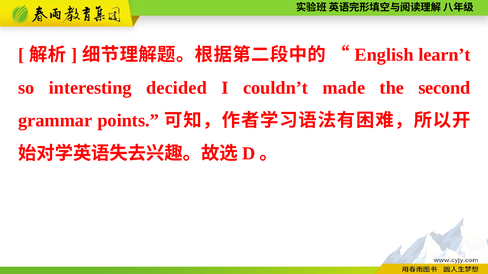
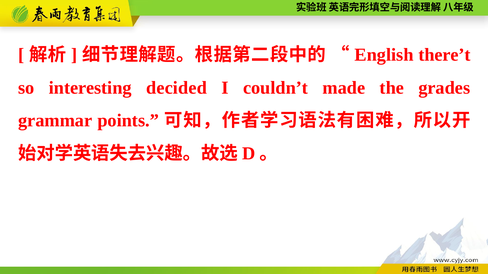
learn’t: learn’t -> there’t
second: second -> grades
